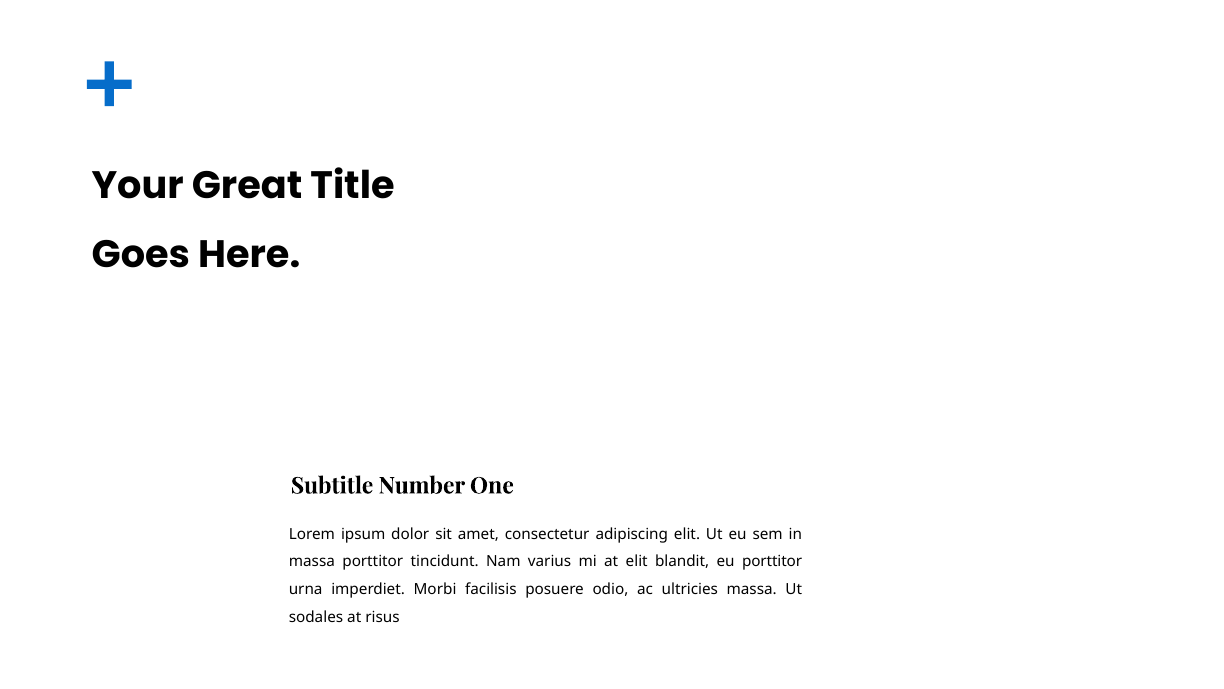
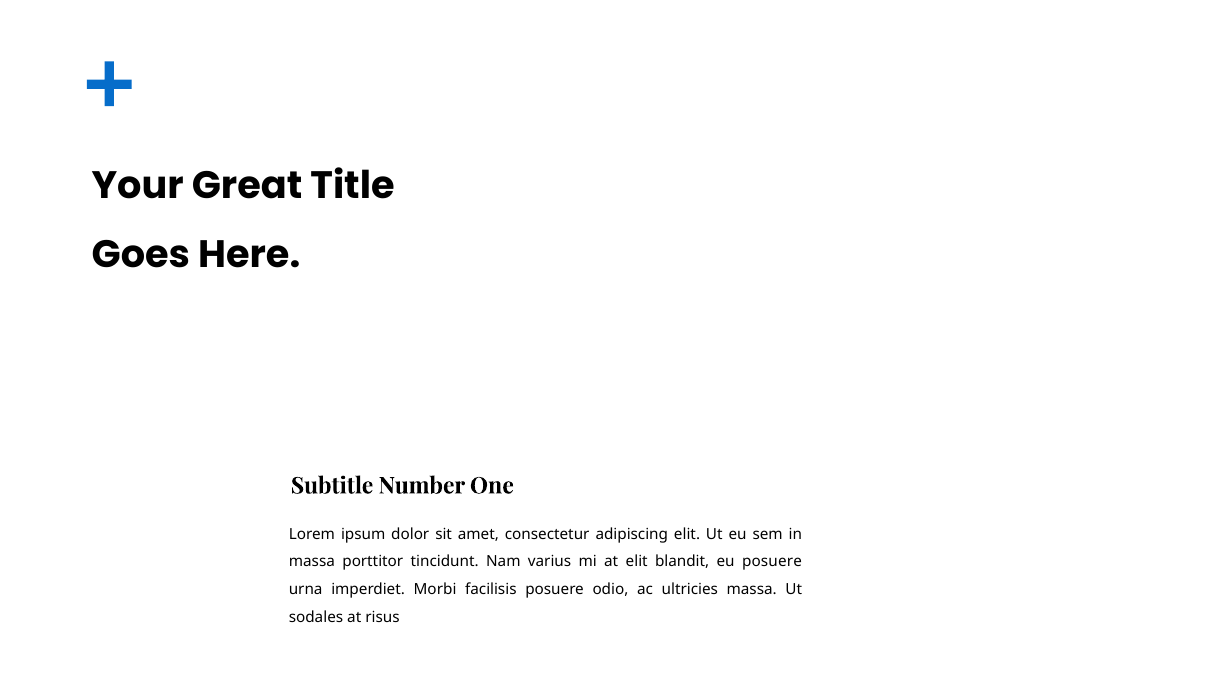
eu porttitor: porttitor -> posuere
